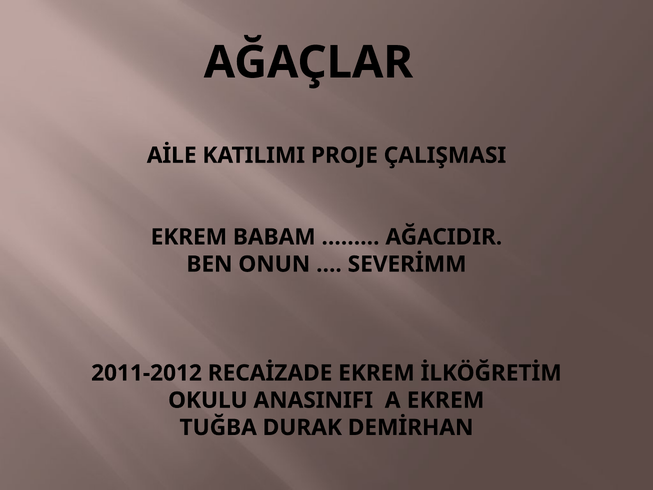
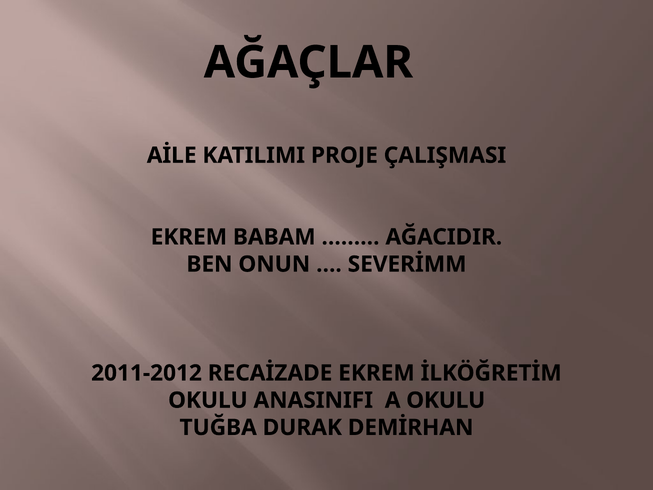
A EKREM: EKREM -> OKULU
